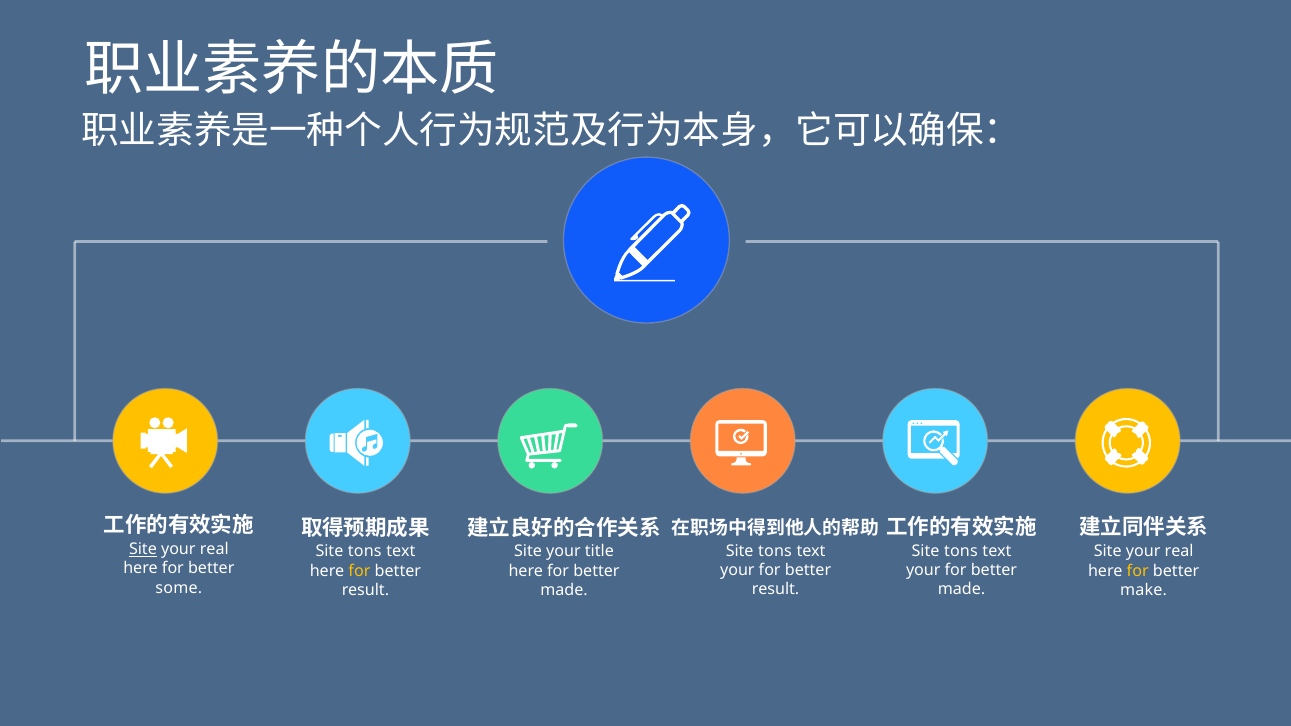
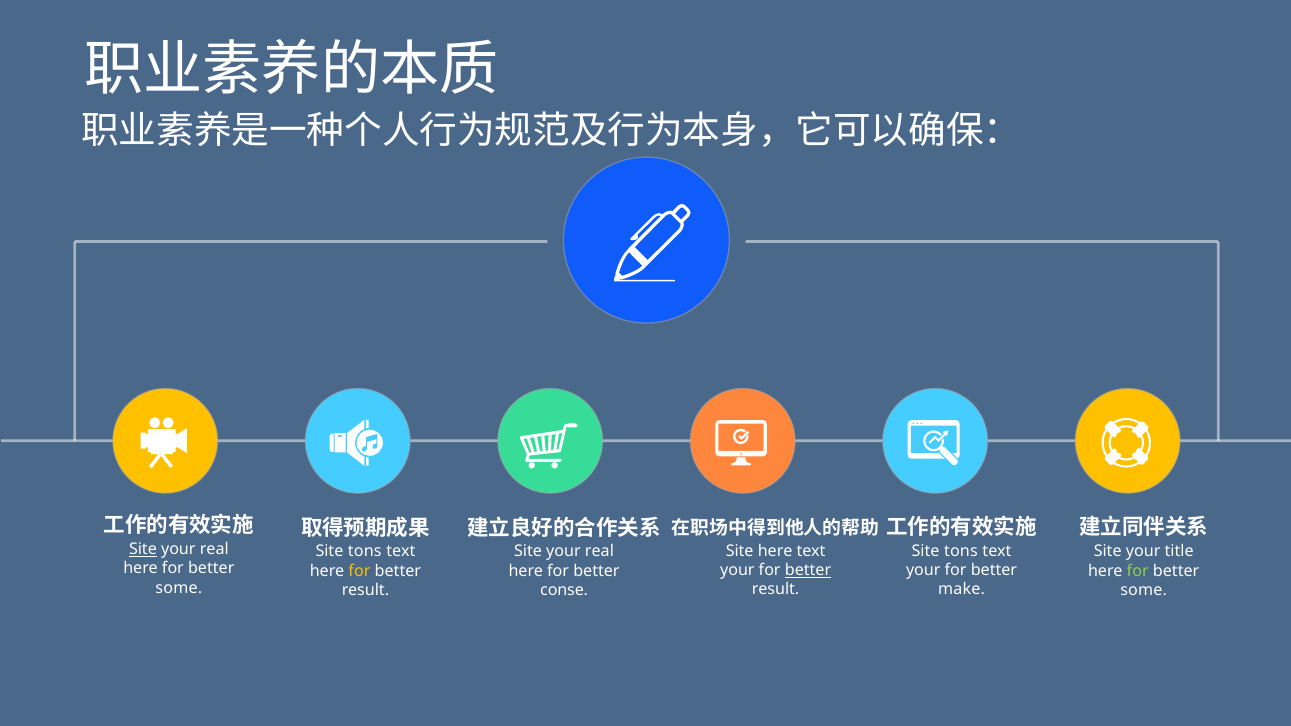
tons at (775, 551): tons -> here
real at (1179, 552): real -> title
title at (599, 552): title -> real
better at (808, 570) underline: none -> present
for at (1138, 571) colour: yellow -> light green
made at (962, 590): made -> make
make at (1144, 590): make -> some
made at (564, 590): made -> conse
